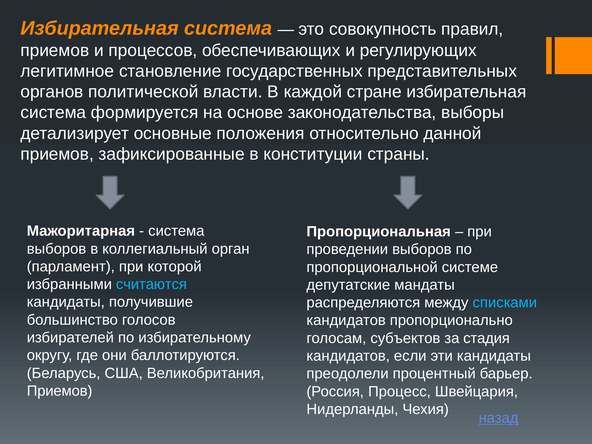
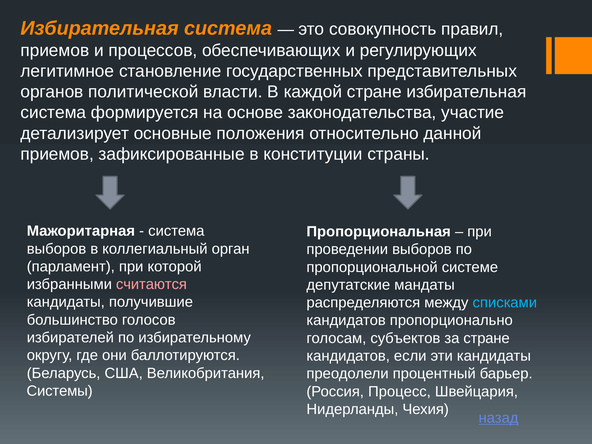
выборы: выборы -> участие
считаются colour: light blue -> pink
за стадия: стадия -> стране
Приемов at (60, 391): Приемов -> Системы
